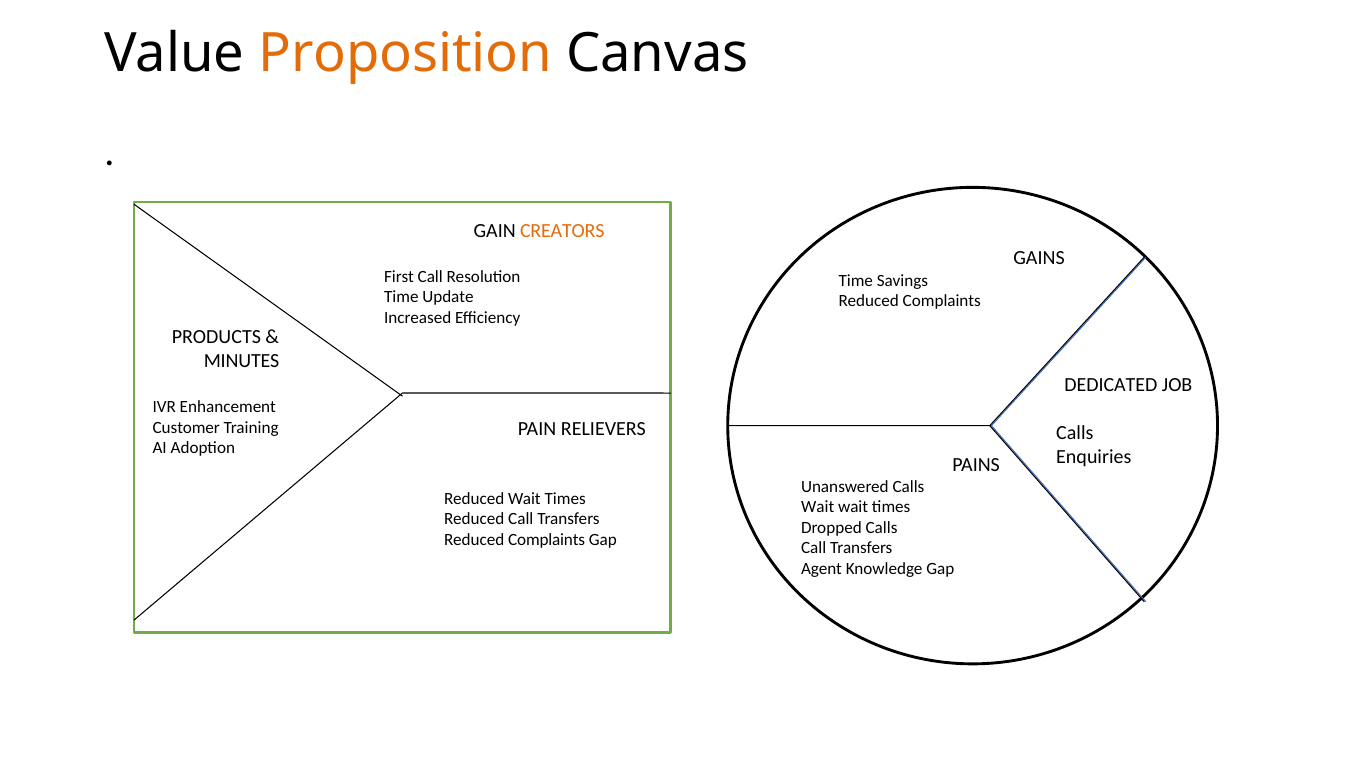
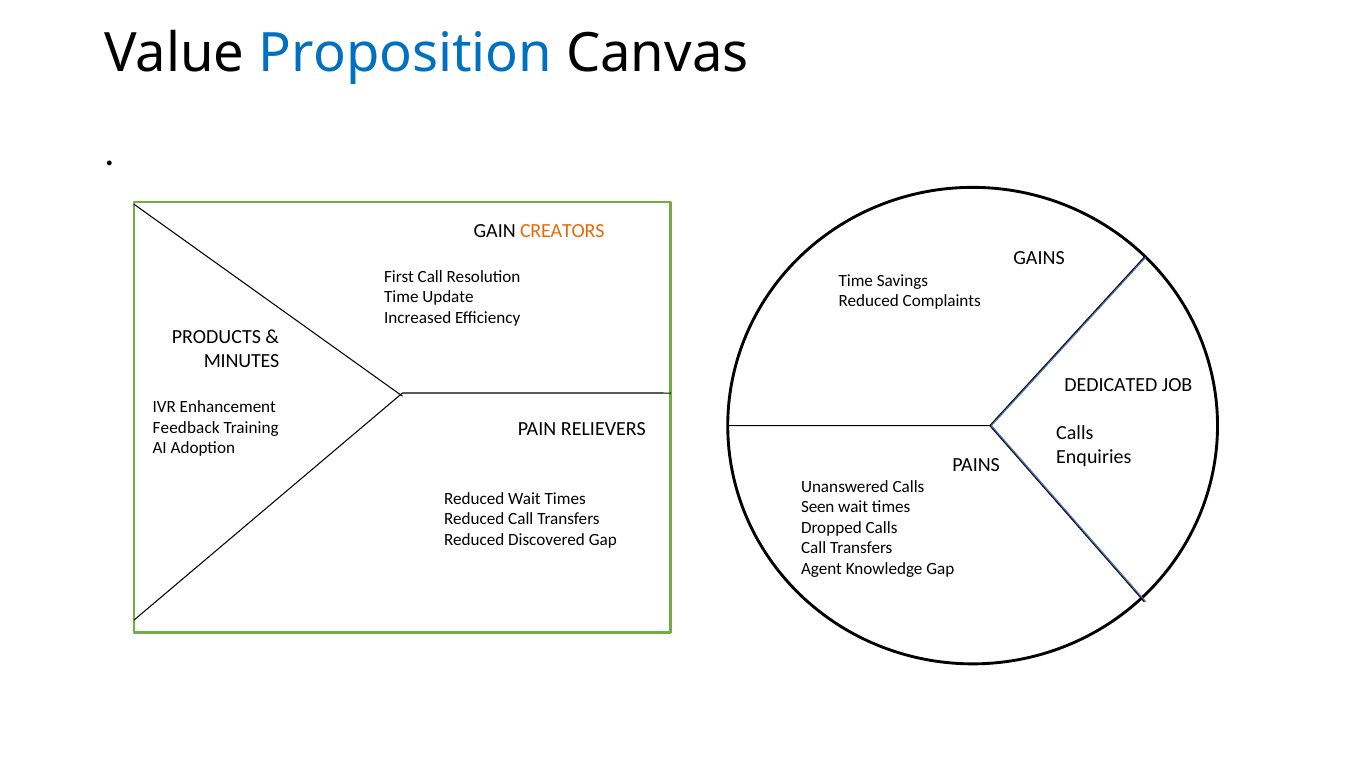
Proposition colour: orange -> blue
Customer: Customer -> Feedback
Wait at (818, 508): Wait -> Seen
Complaints at (547, 540): Complaints -> Discovered
